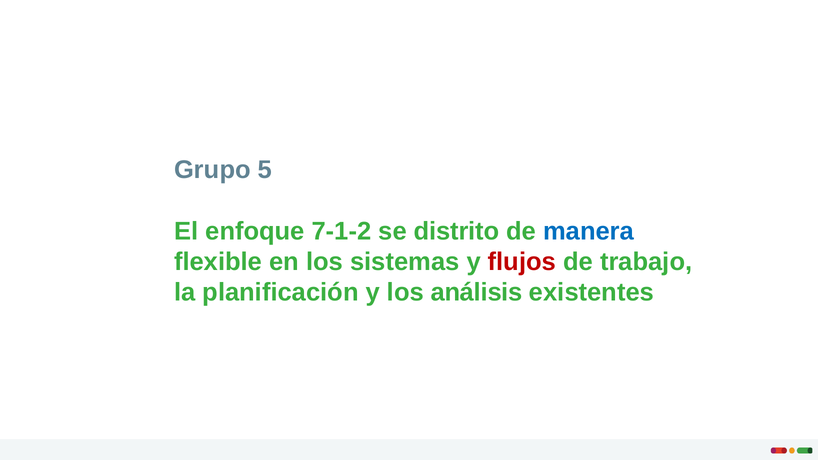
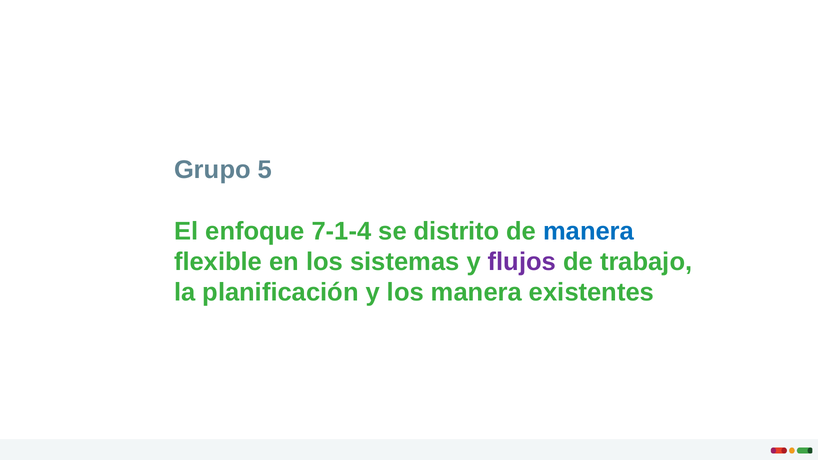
7-1-2: 7-1-2 -> 7-1-4
flujos colour: red -> purple
los análisis: análisis -> manera
